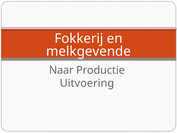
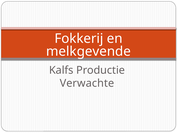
Naar: Naar -> Kalfs
Uitvoering: Uitvoering -> Verwachte
